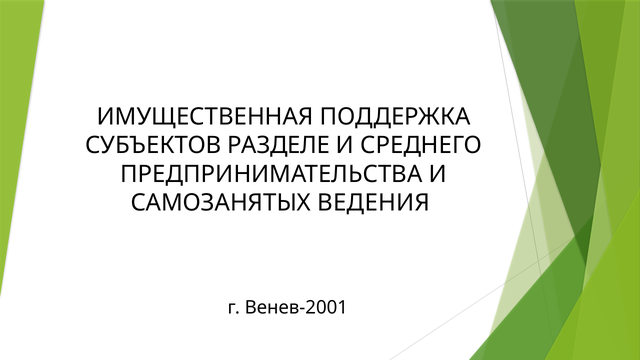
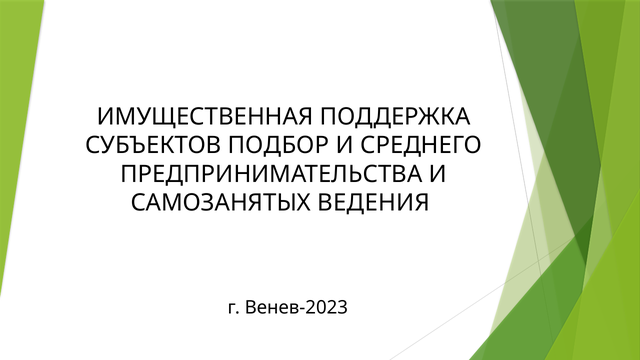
РАЗДЕЛЕ: РАЗДЕЛЕ -> ПОДБОР
Венев-2001: Венев-2001 -> Венев-2023
